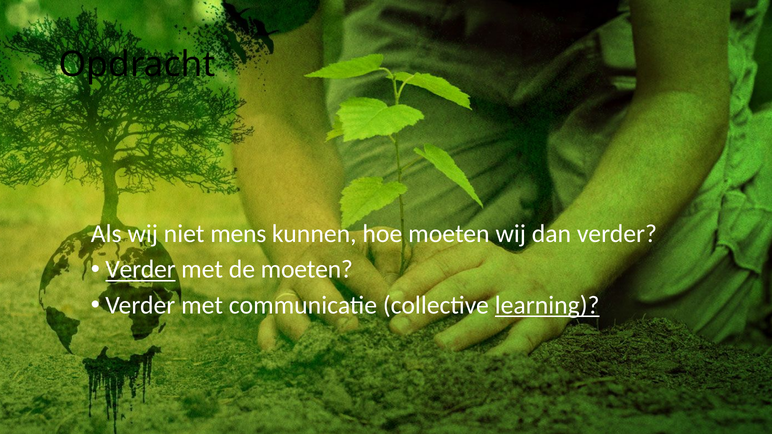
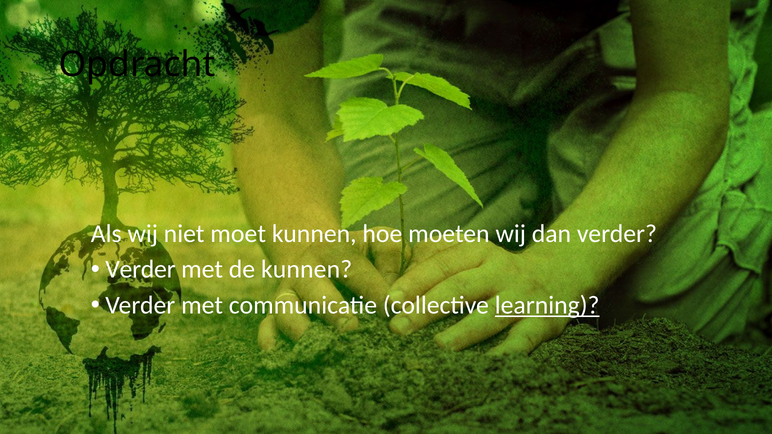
mens: mens -> moet
Verder at (140, 270) underline: present -> none
de moeten: moeten -> kunnen
